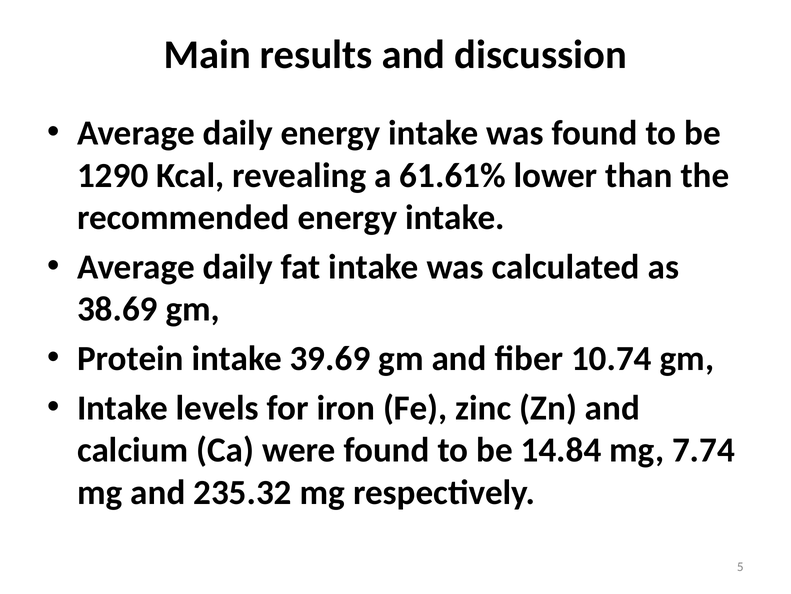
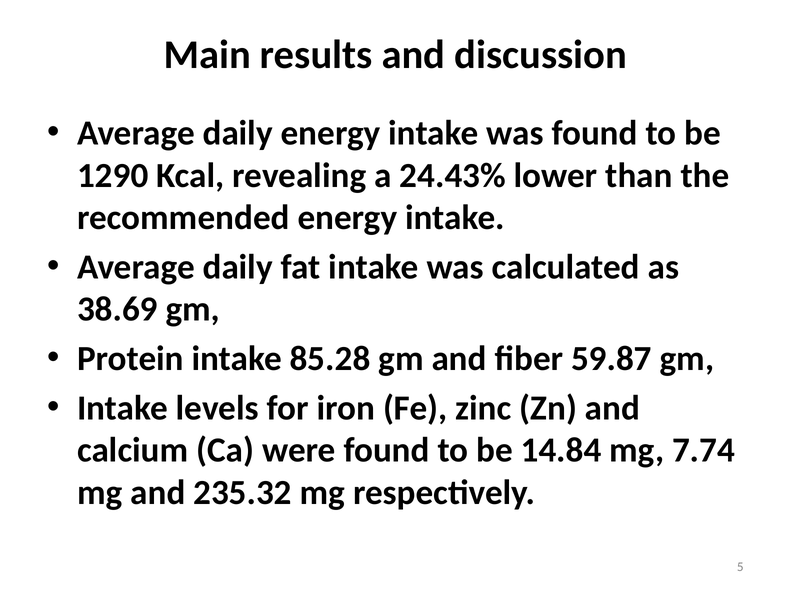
61.61%: 61.61% -> 24.43%
39.69: 39.69 -> 85.28
10.74: 10.74 -> 59.87
